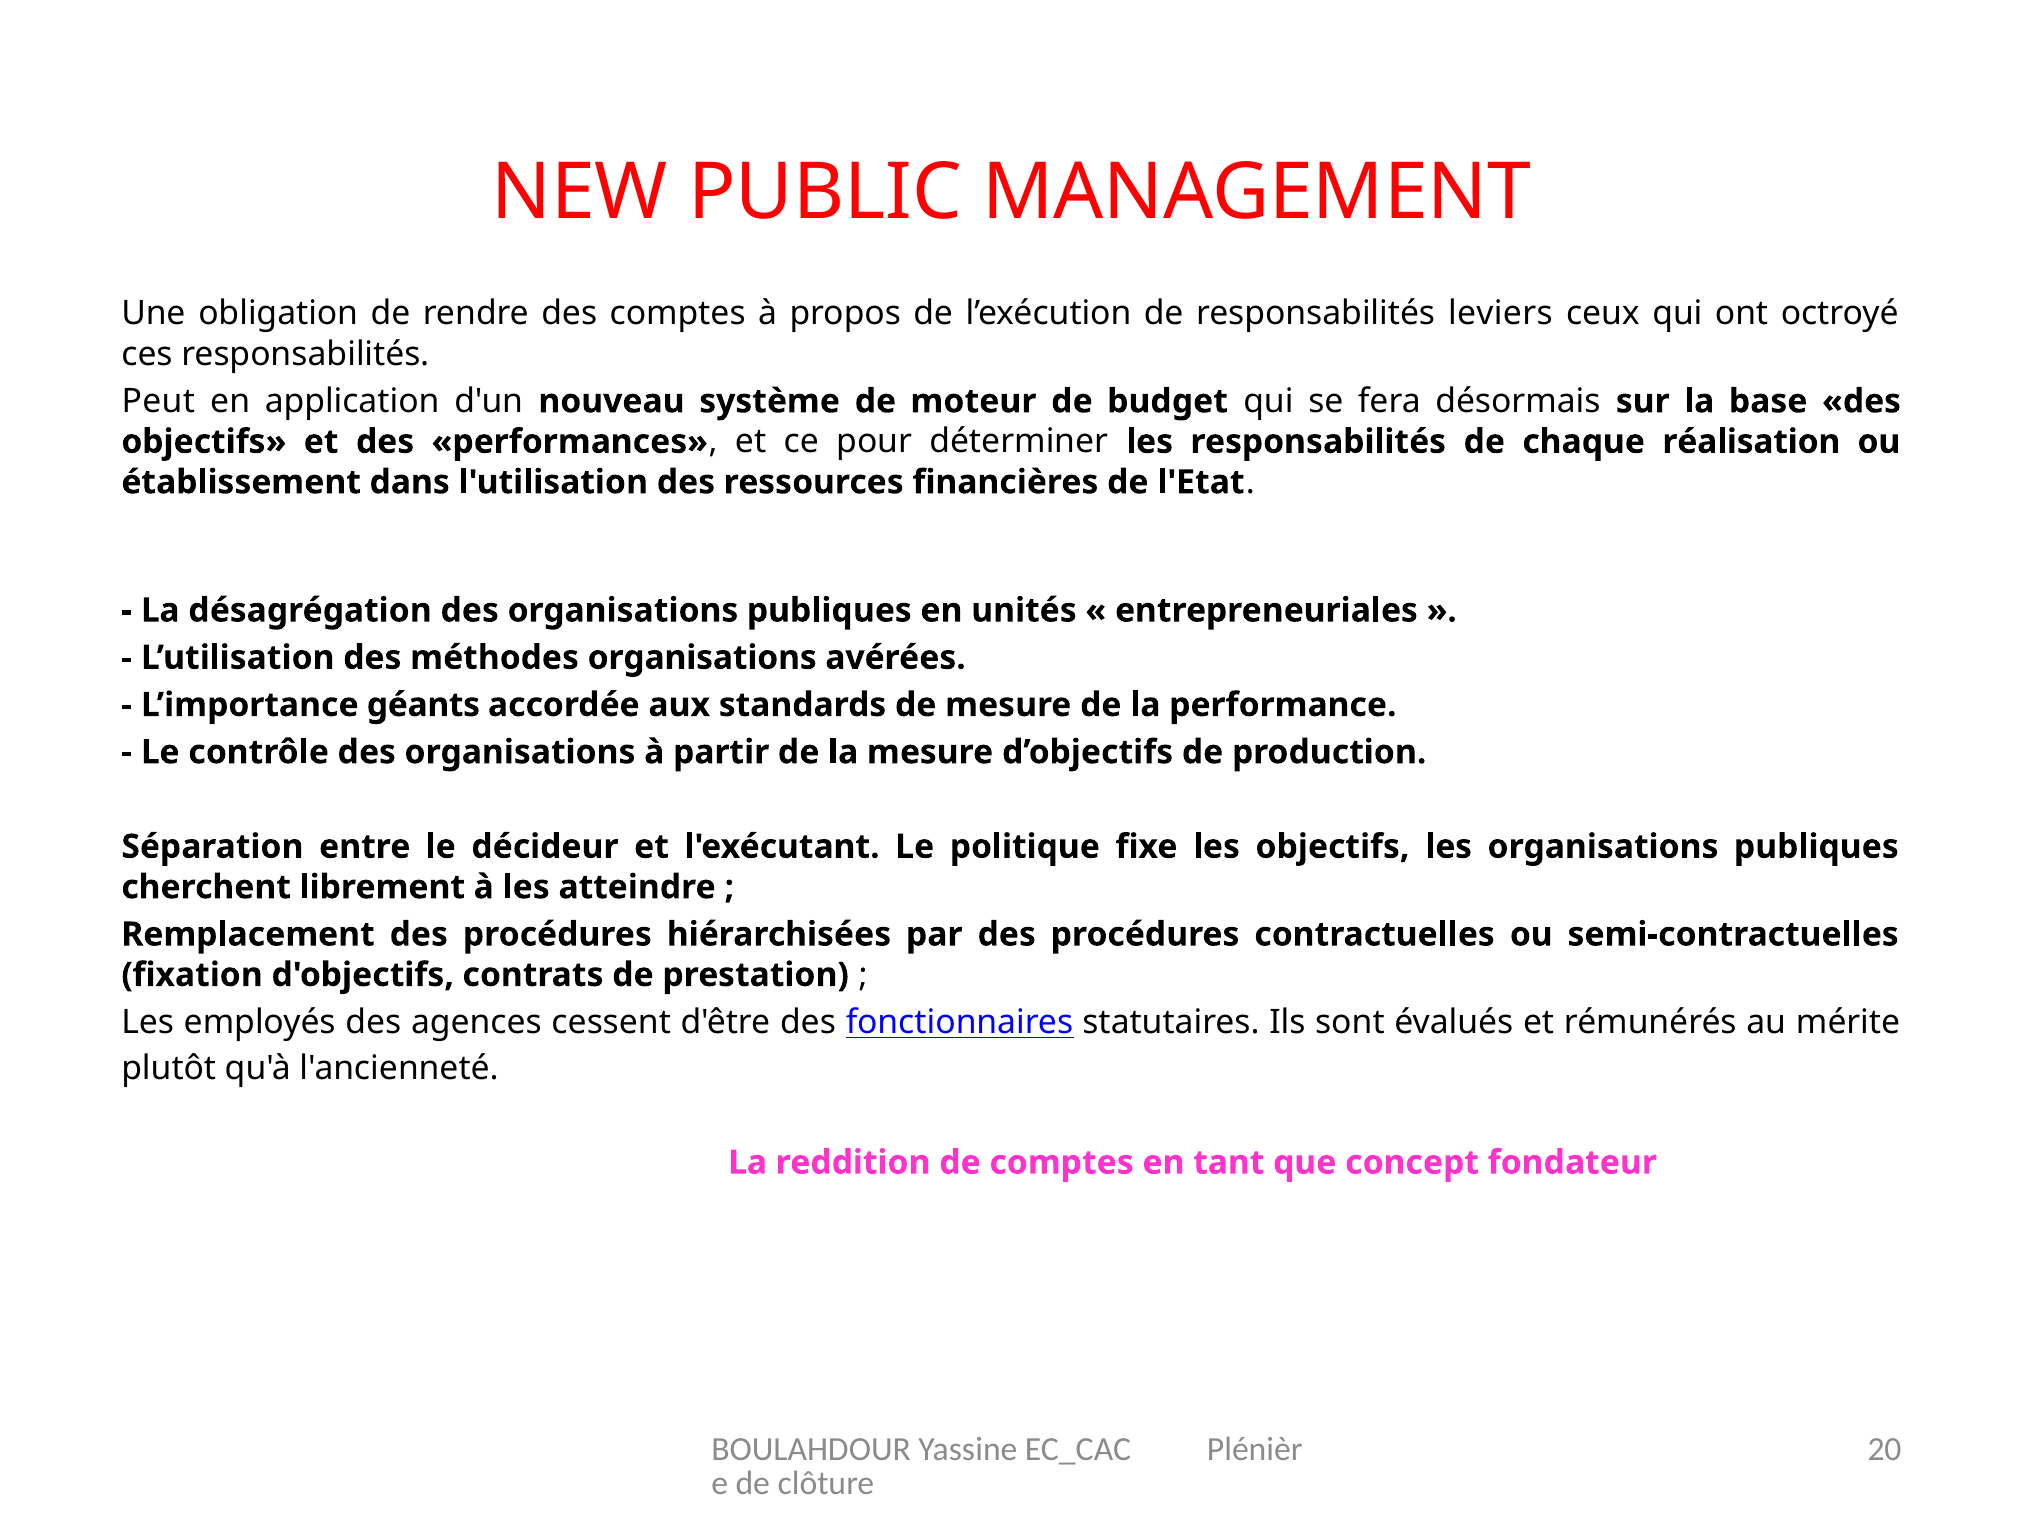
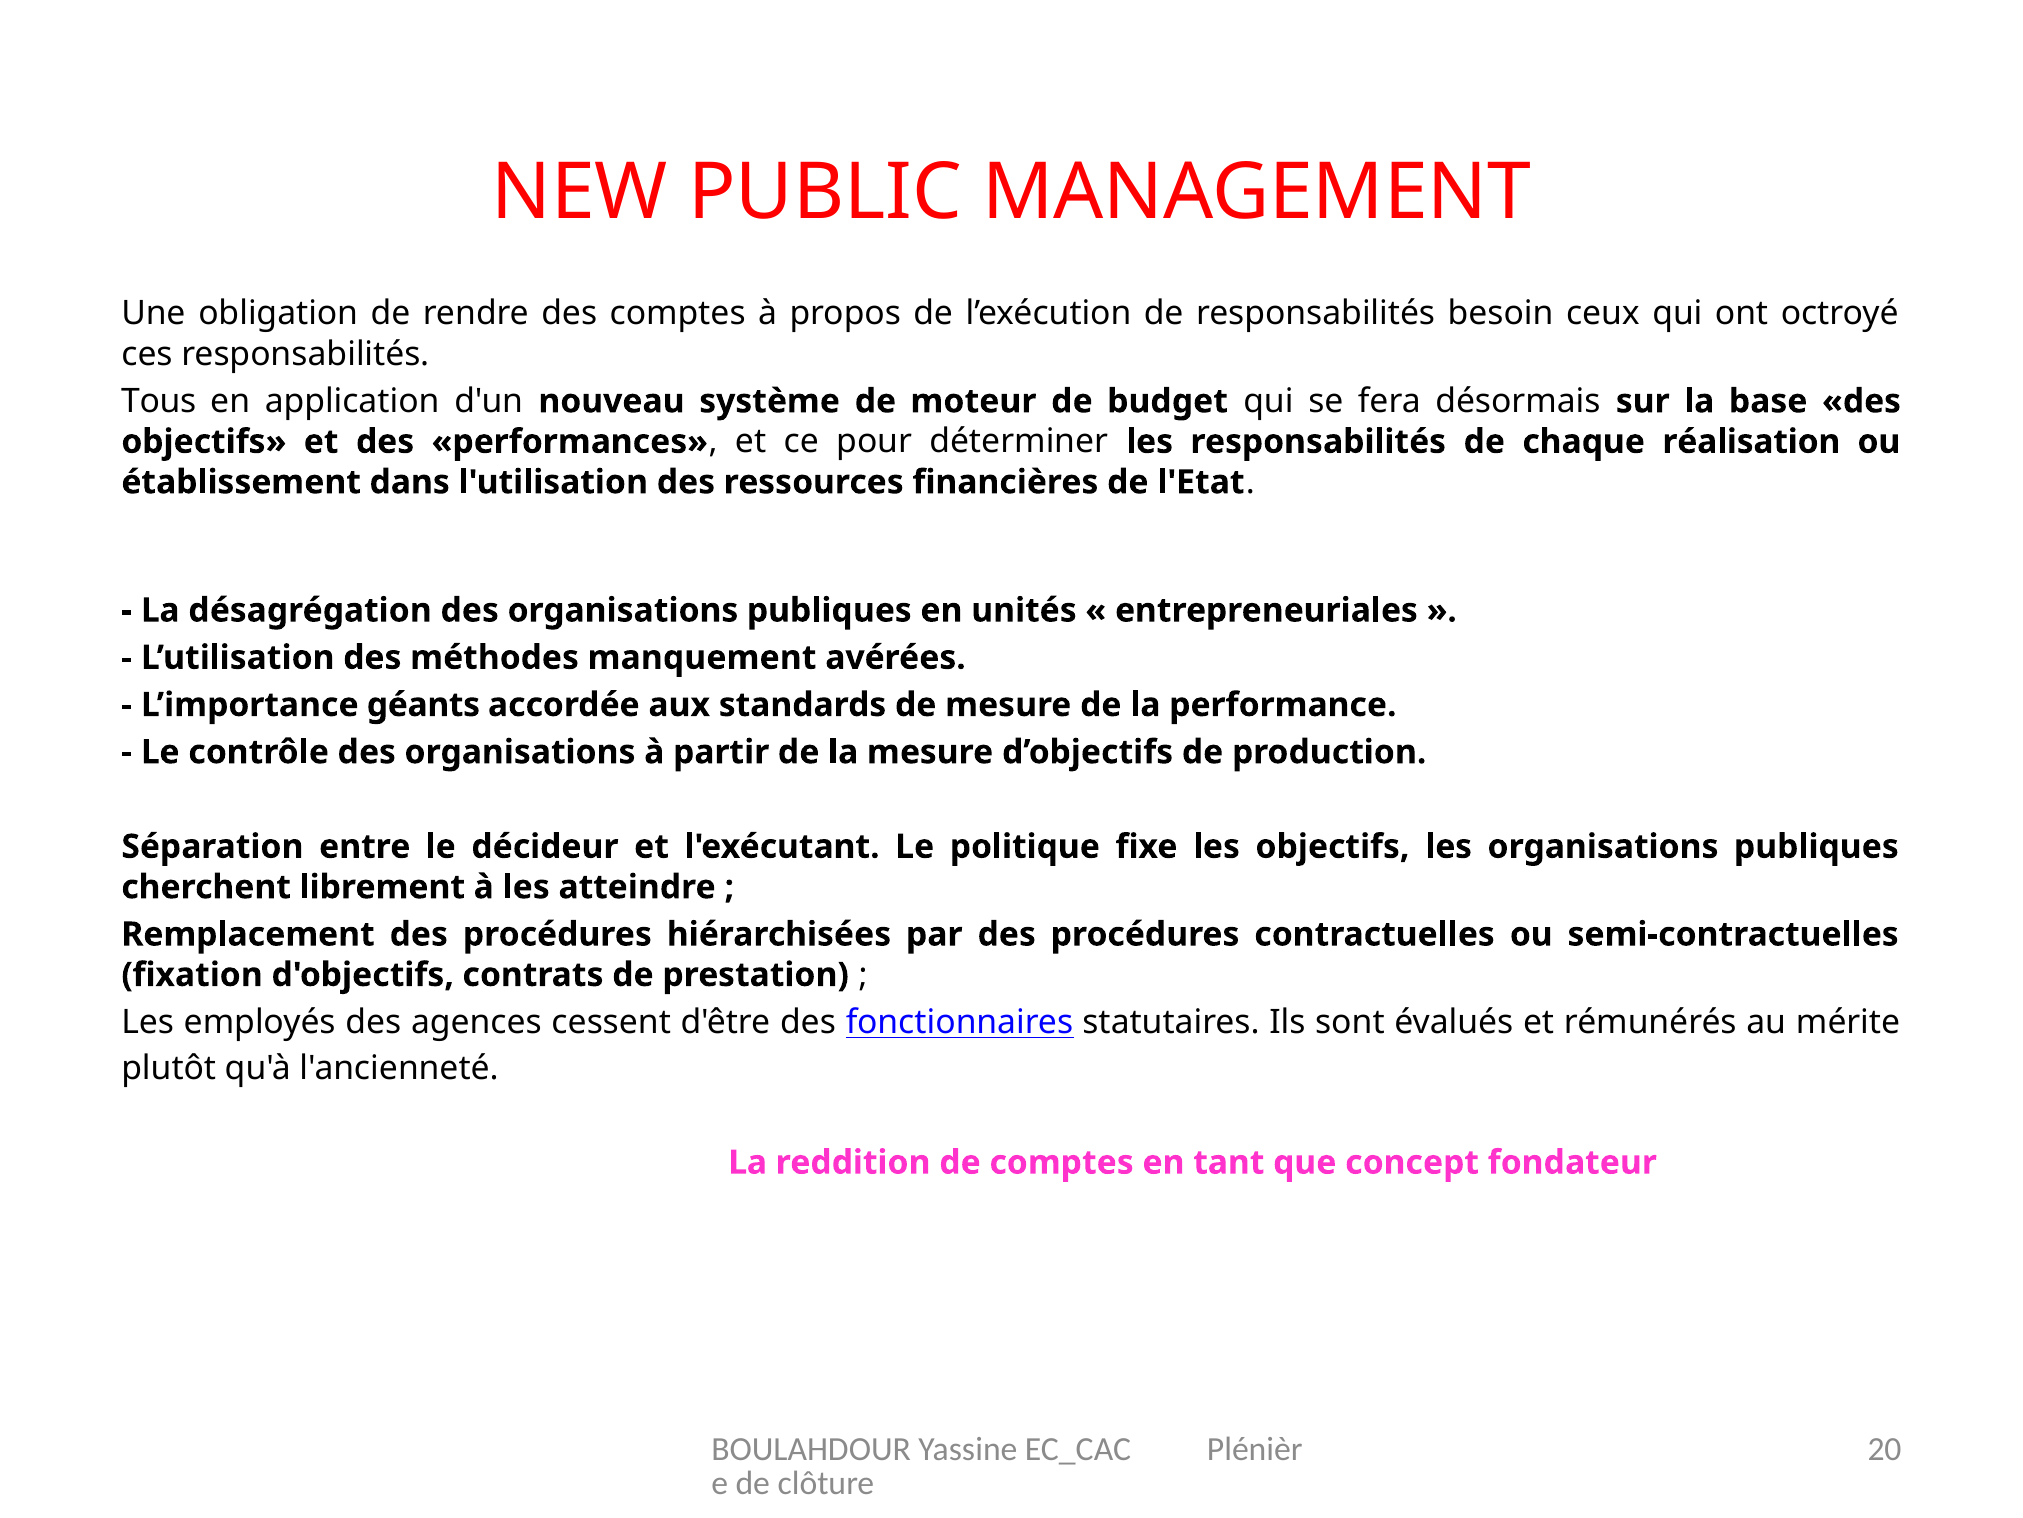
leviers: leviers -> besoin
Peut: Peut -> Tous
méthodes organisations: organisations -> manquement
